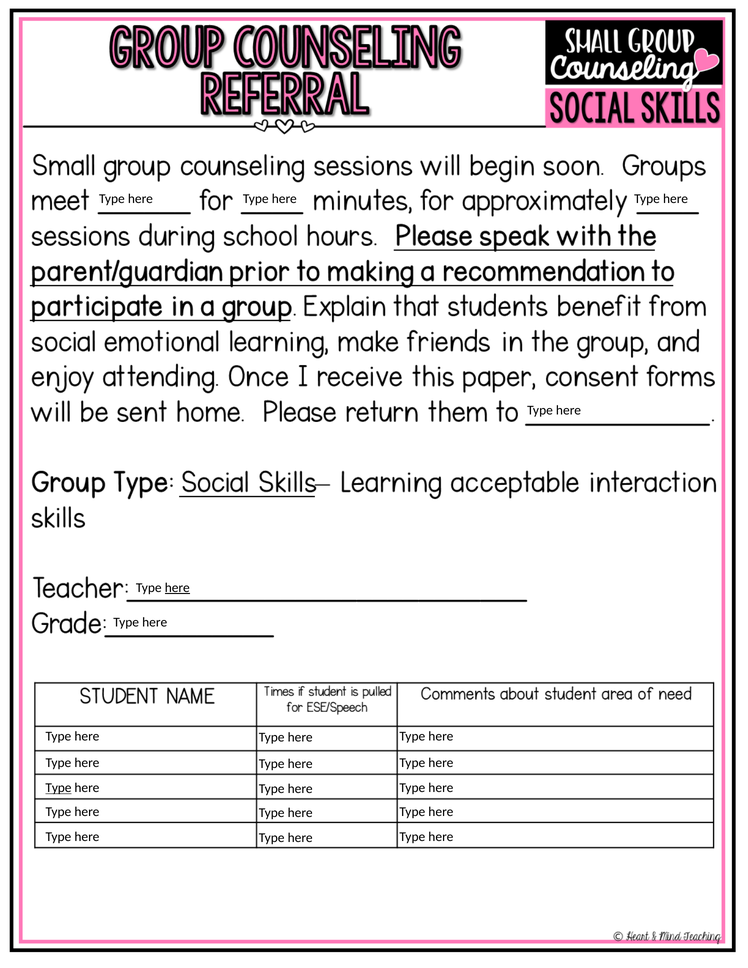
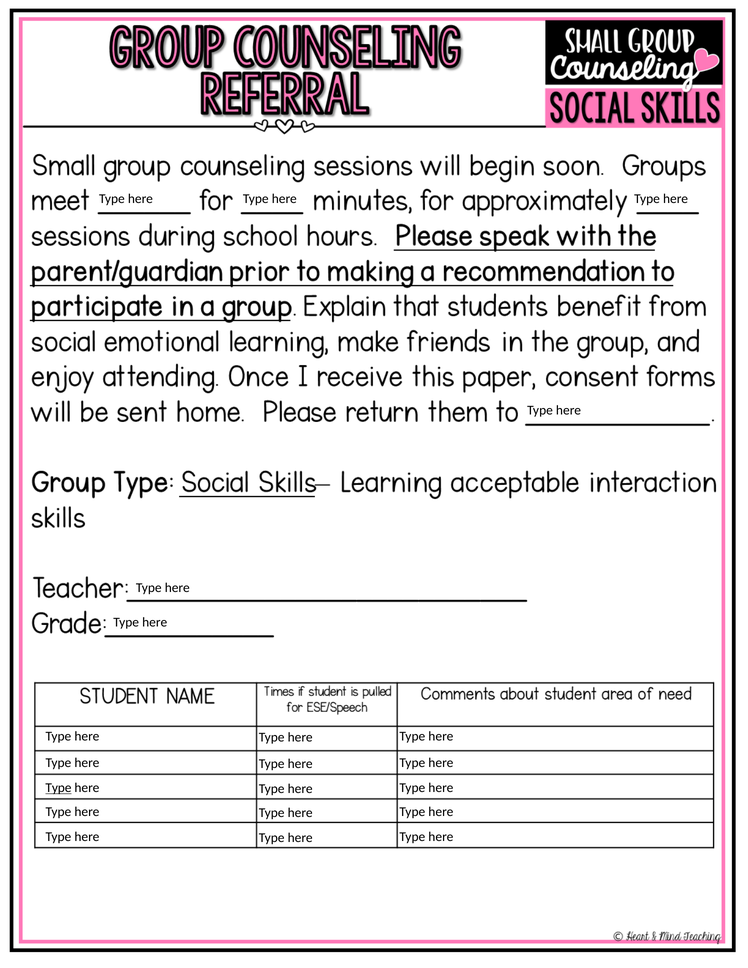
here at (177, 588) underline: present -> none
